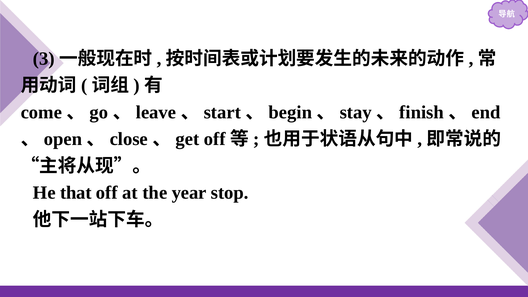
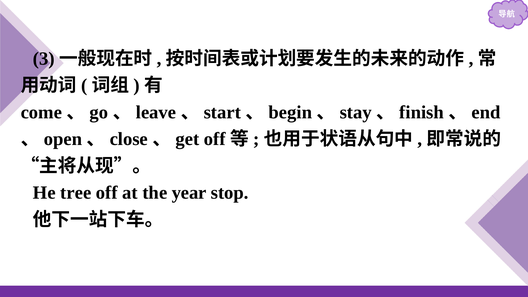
that: that -> tree
